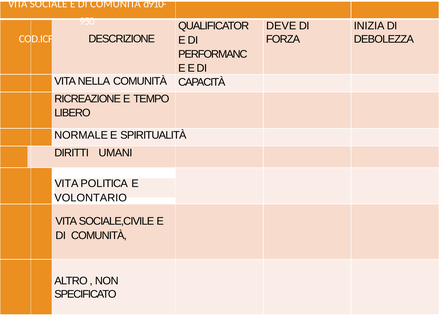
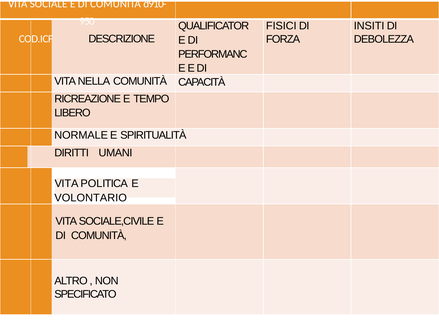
DEVE: DEVE -> FISICI
INIZIA: INIZIA -> INSITI
